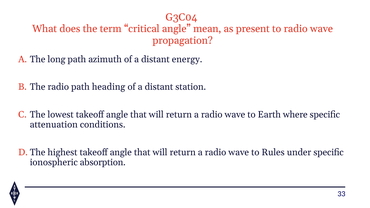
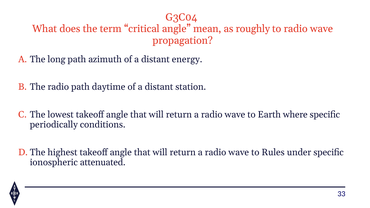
present: present -> roughly
heading: heading -> daytime
attenuation: attenuation -> periodically
absorption: absorption -> attenuated
